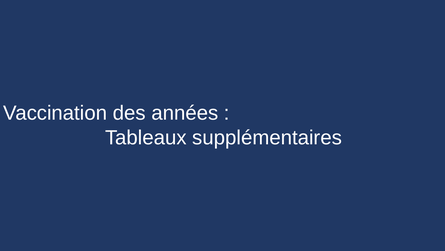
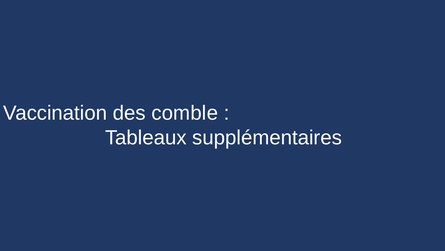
années: années -> comble
